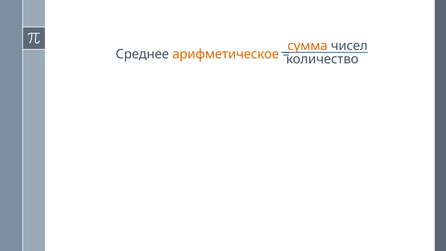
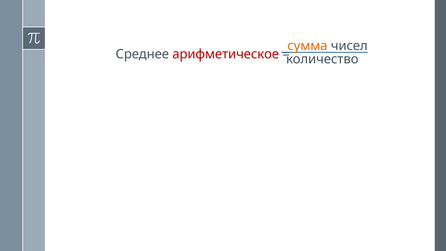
арифметическое colour: orange -> red
